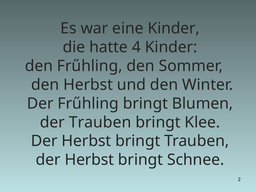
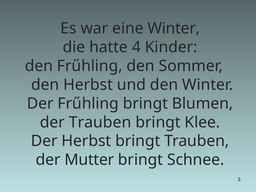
eine Kinder: Kinder -> Winter
Herbst at (89, 160): Herbst -> Mutter
